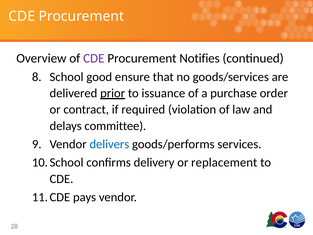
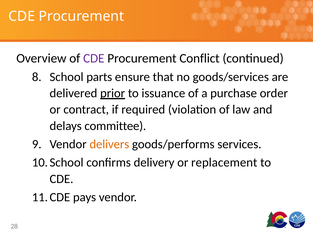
Notifies: Notifies -> Conflict
good: good -> parts
delivers colour: blue -> orange
